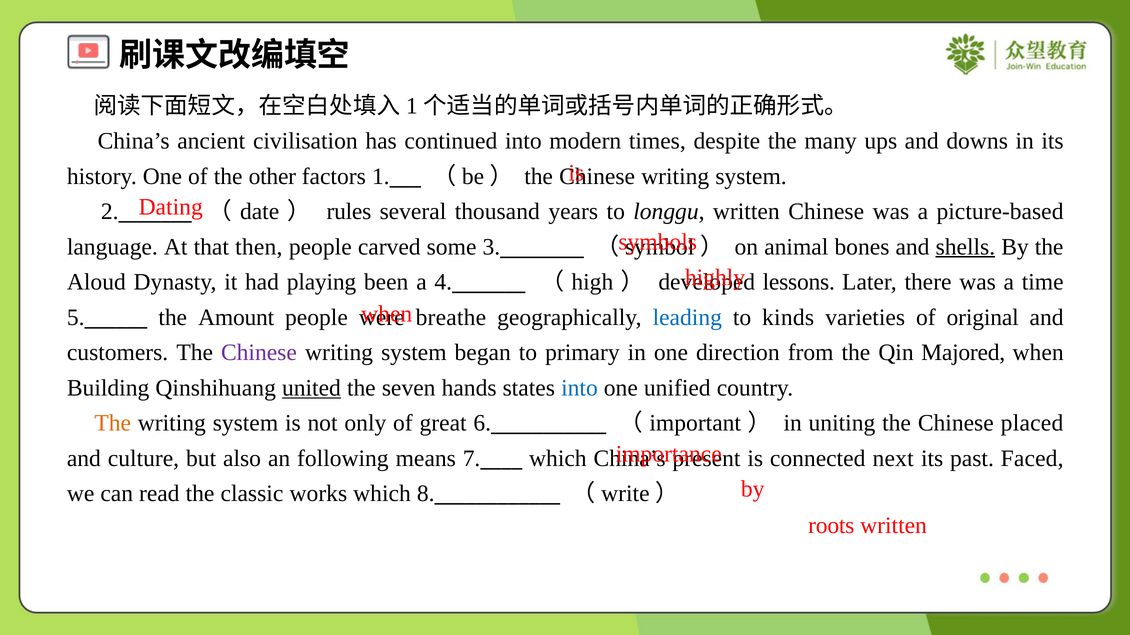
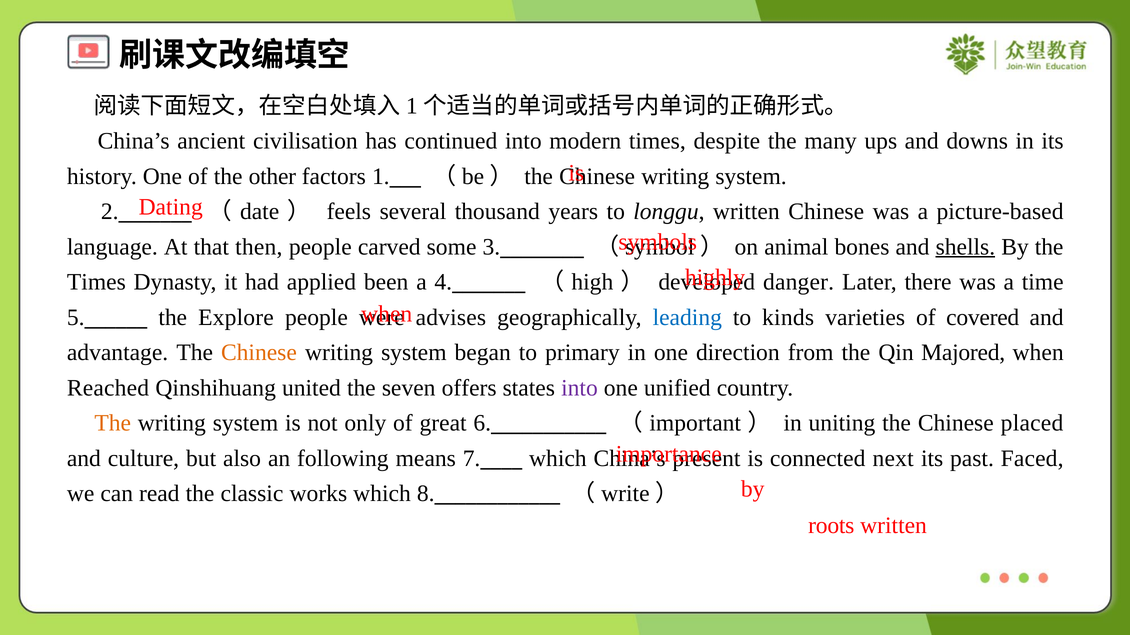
rules: rules -> feels
Aloud at (96, 282): Aloud -> Times
playing: playing -> applied
lessons: lessons -> danger
Amount: Amount -> Explore
breathe: breathe -> advises
original: original -> covered
customers: customers -> advantage
Chinese at (259, 353) colour: purple -> orange
Building: Building -> Reached
united underline: present -> none
hands: hands -> offers
into at (579, 388) colour: blue -> purple
